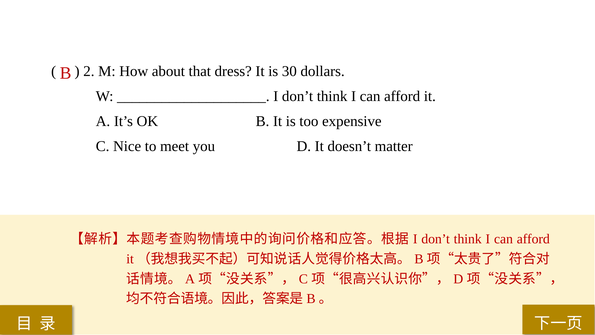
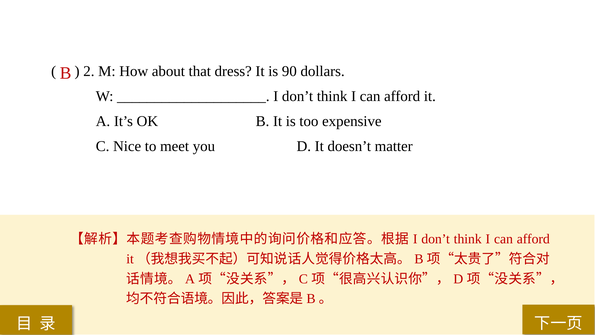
30: 30 -> 90
